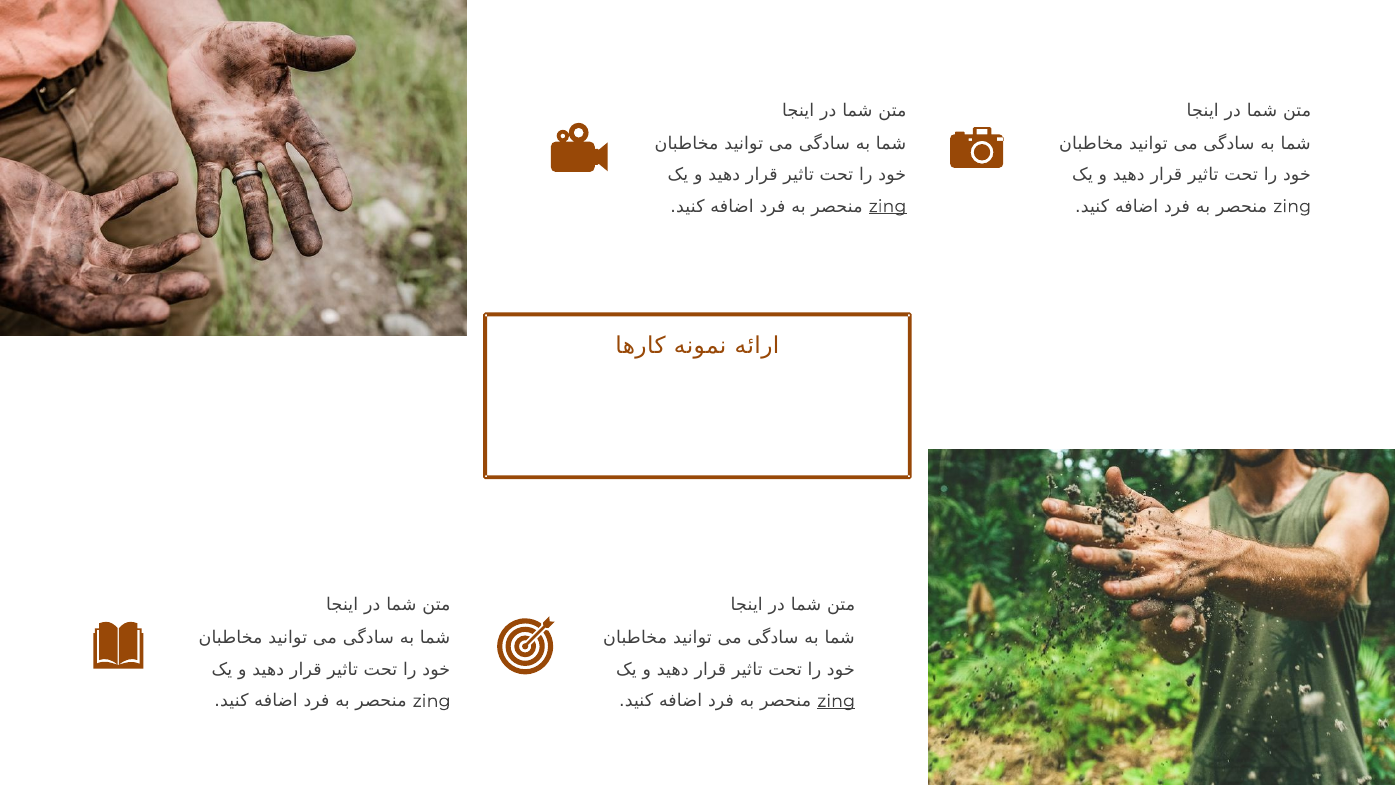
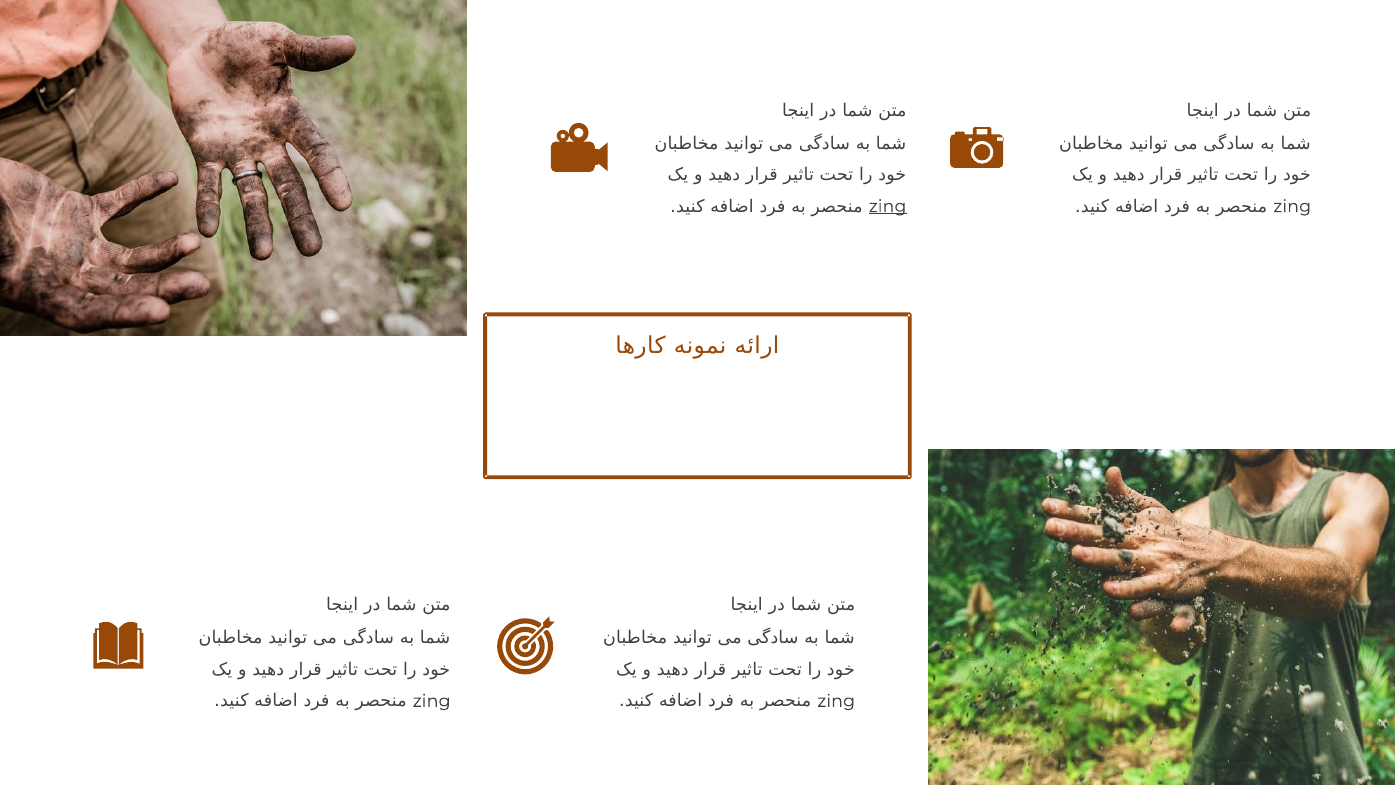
zing at (836, 701) underline: present -> none
